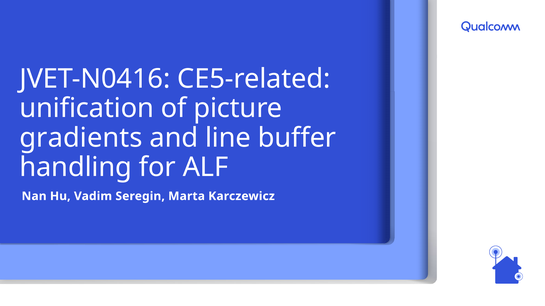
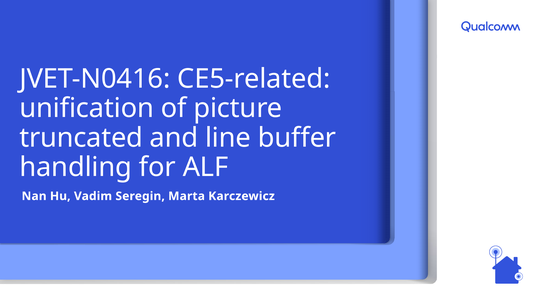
gradients: gradients -> truncated
